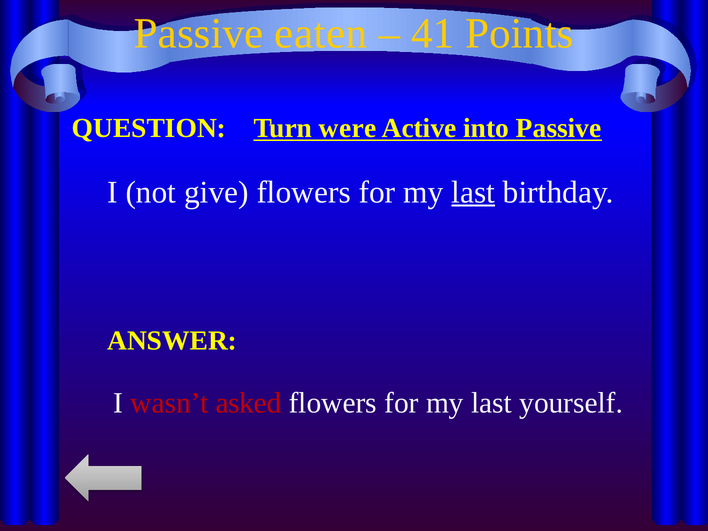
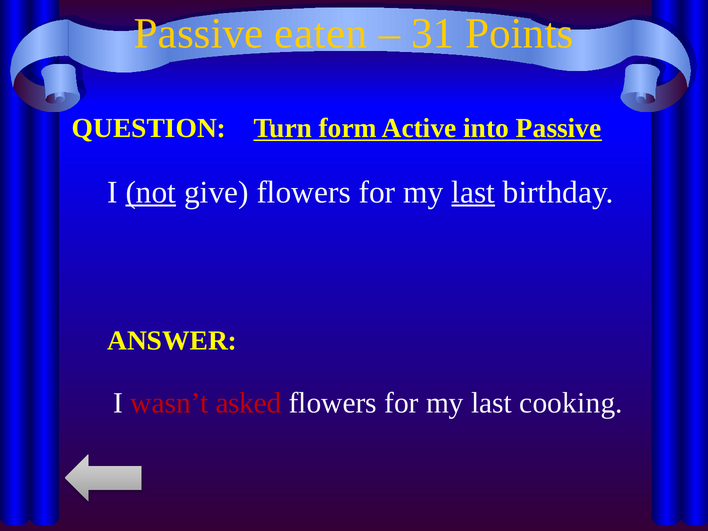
41: 41 -> 31
were: were -> form
not underline: none -> present
yourself: yourself -> cooking
